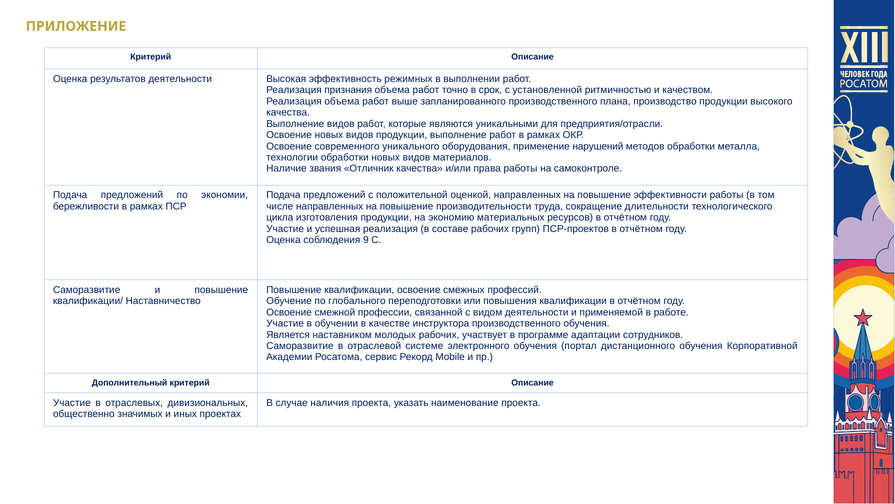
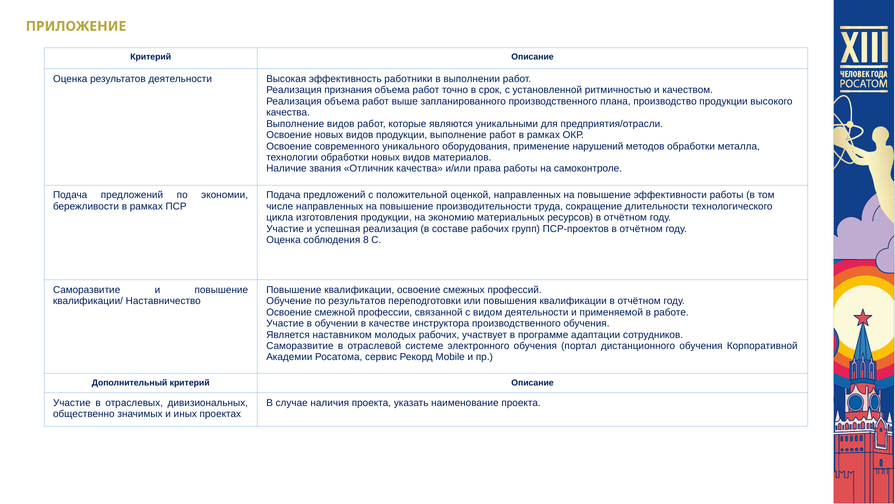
режимных: режимных -> работники
9: 9 -> 8
по глобального: глобального -> результатов
